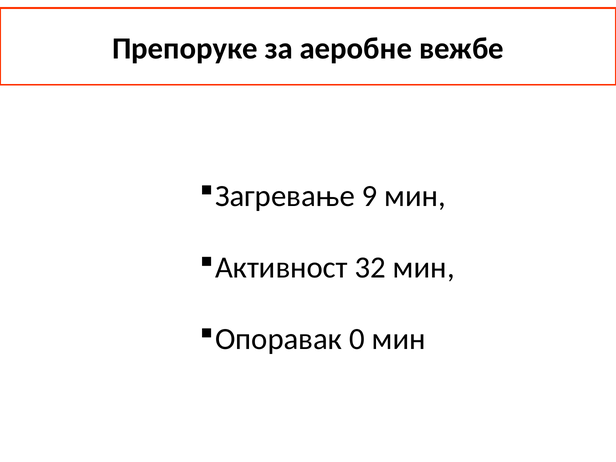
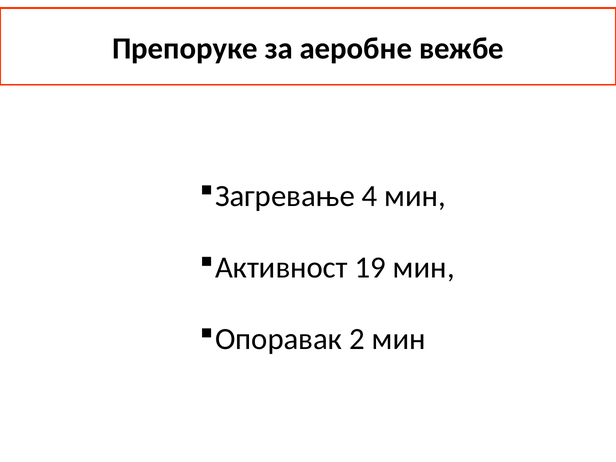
9: 9 -> 4
32: 32 -> 19
0: 0 -> 2
